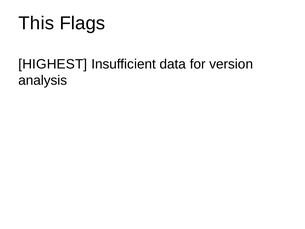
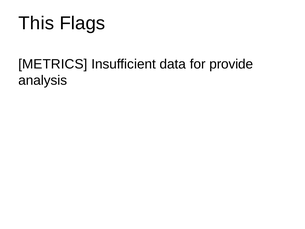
HIGHEST: HIGHEST -> METRICS
version: version -> provide
